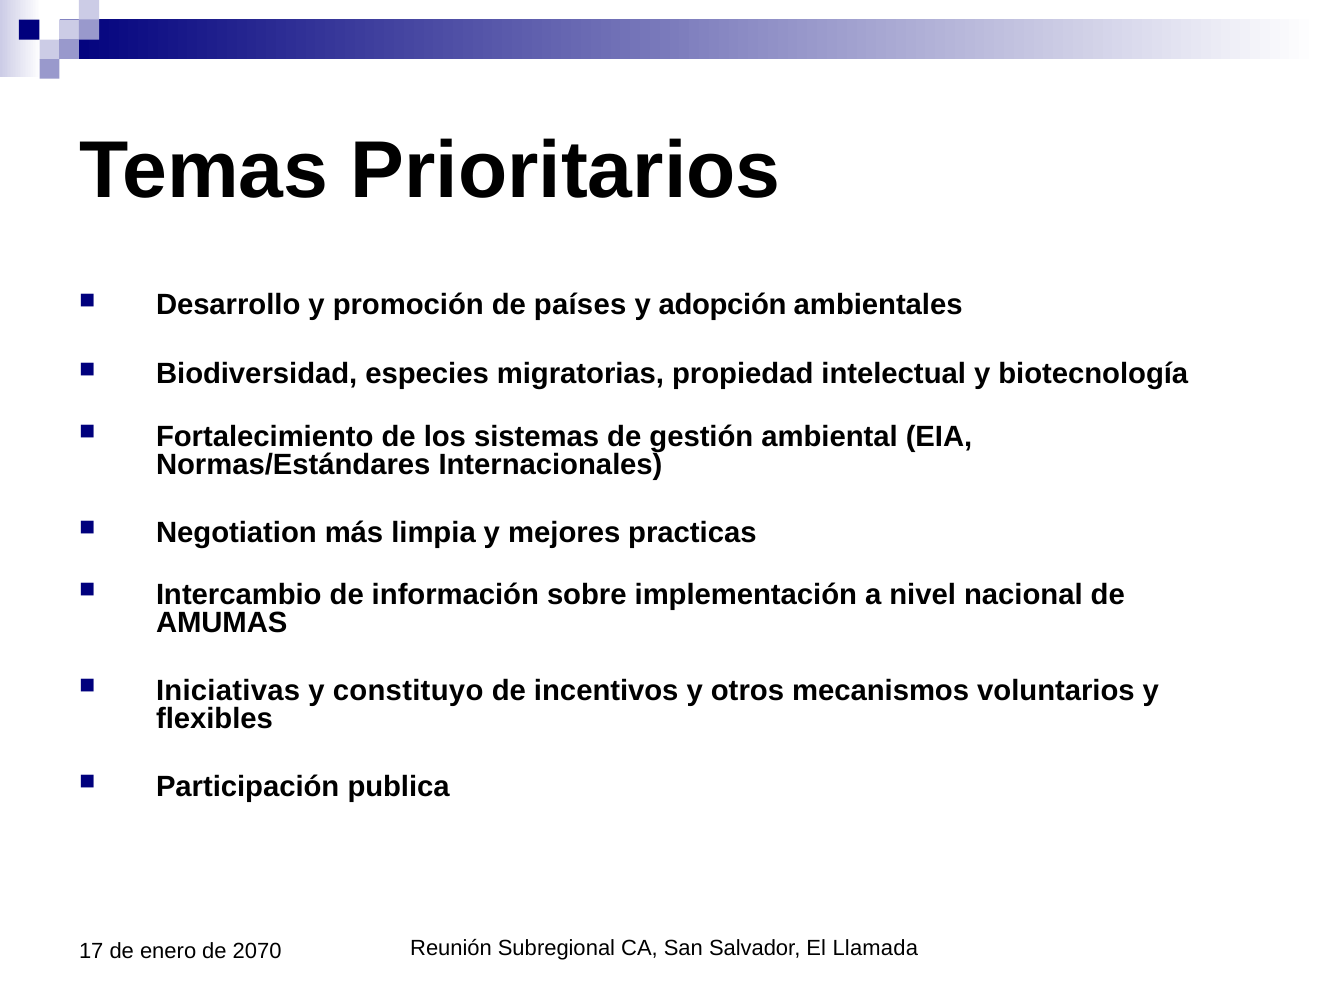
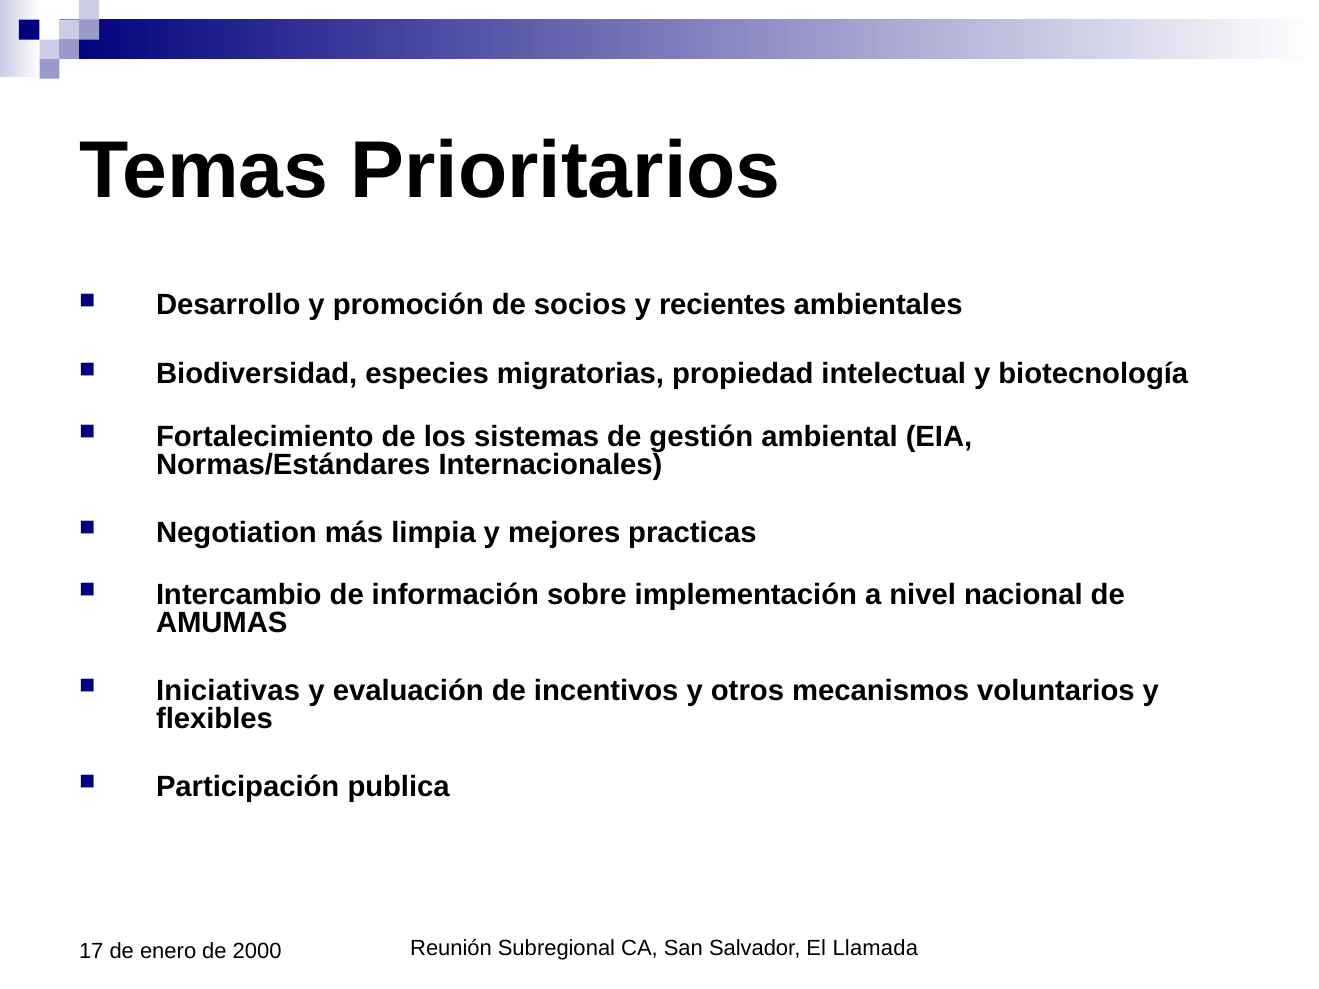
países: países -> socios
adopción: adopción -> recientes
constituyo: constituyo -> evaluación
2070: 2070 -> 2000
